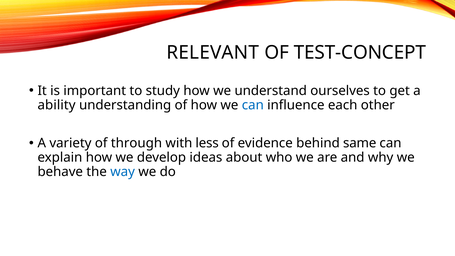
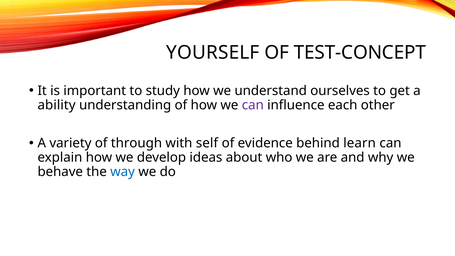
RELEVANT: RELEVANT -> YOURSELF
can at (253, 105) colour: blue -> purple
less: less -> self
same: same -> learn
